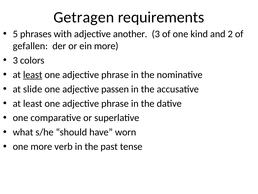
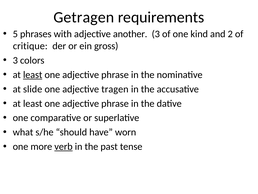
gefallen: gefallen -> critique
ein more: more -> gross
passen: passen -> tragen
verb underline: none -> present
